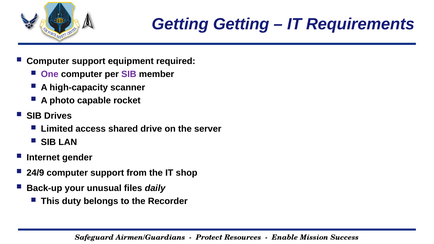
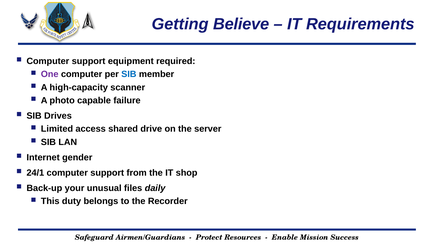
Getting Getting: Getting -> Believe
SIB at (129, 74) colour: purple -> blue
rocket: rocket -> failure
24/9: 24/9 -> 24/1
